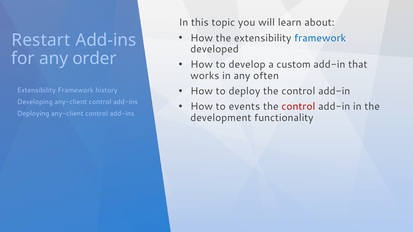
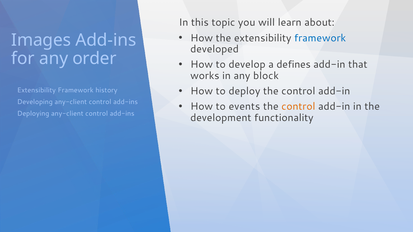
Restart: Restart -> Images
custom: custom -> defines
often: often -> block
control at (298, 107) colour: red -> orange
